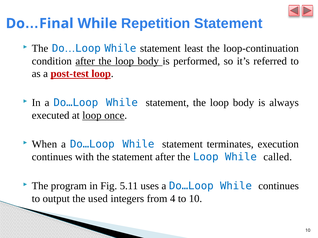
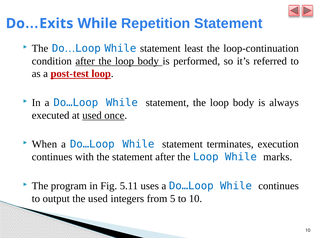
Final: Final -> Exits
at loop: loop -> used
called: called -> marks
4: 4 -> 5
